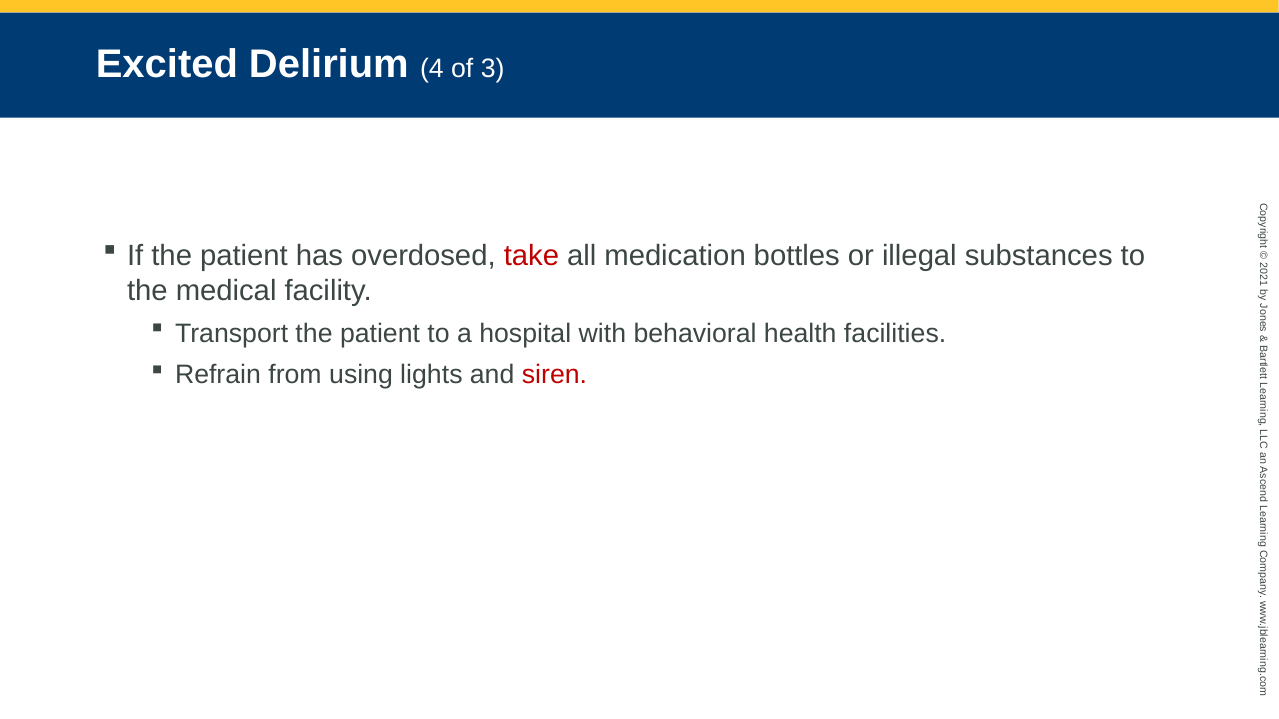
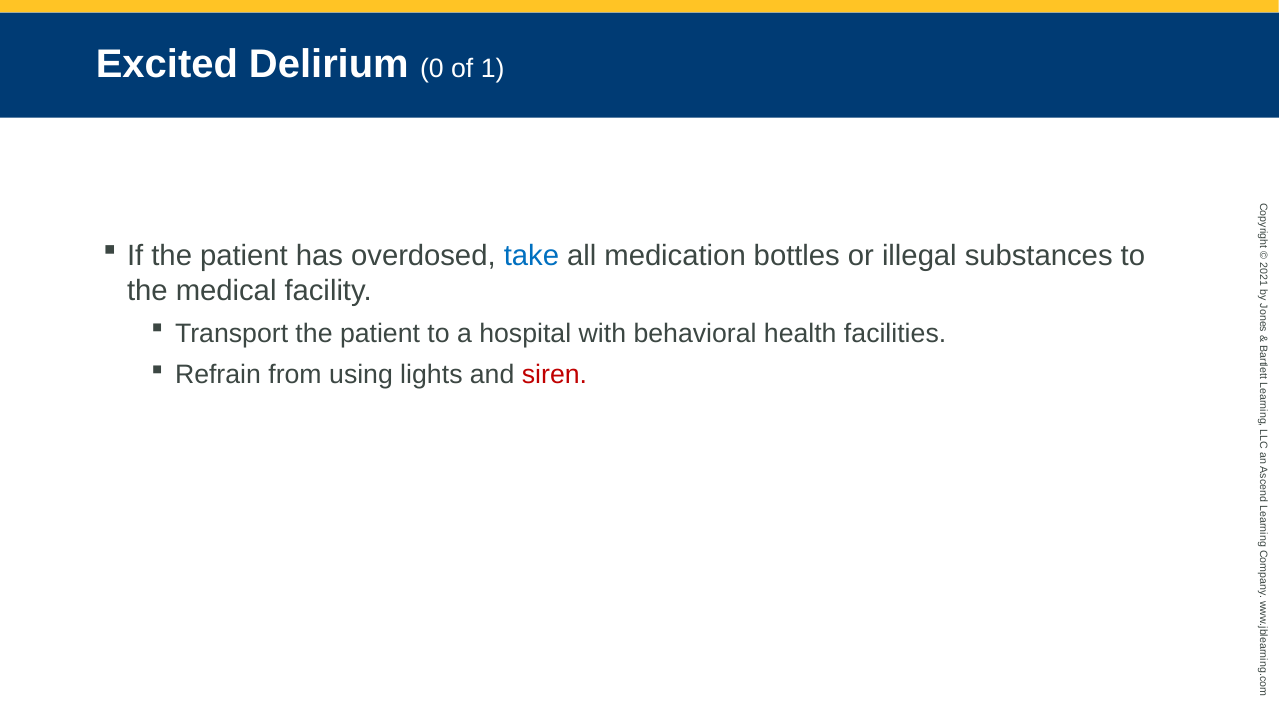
Delirium 4: 4 -> 0
of 3: 3 -> 1
take colour: red -> blue
